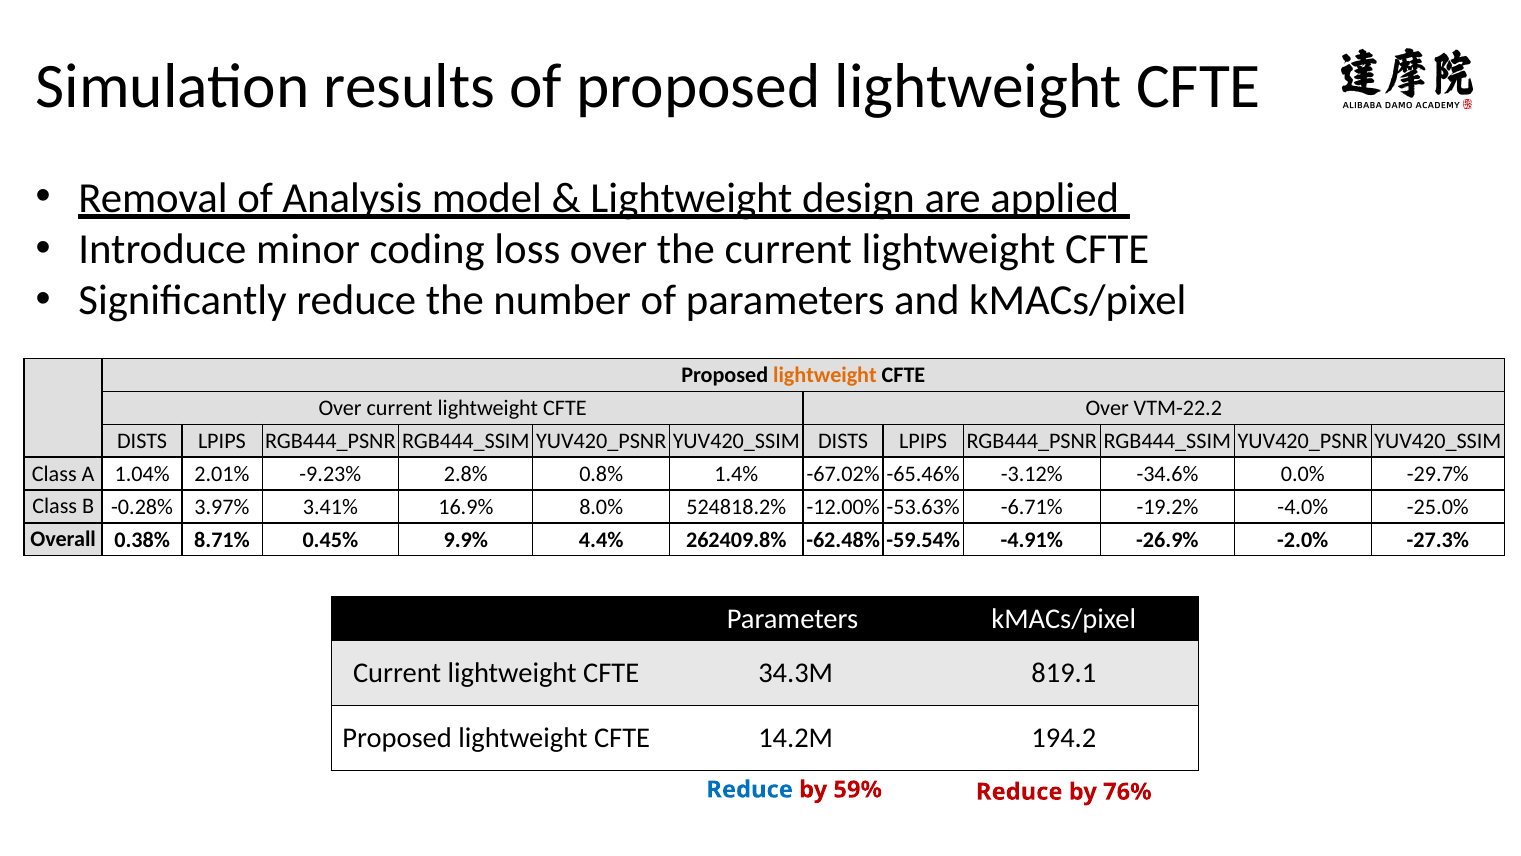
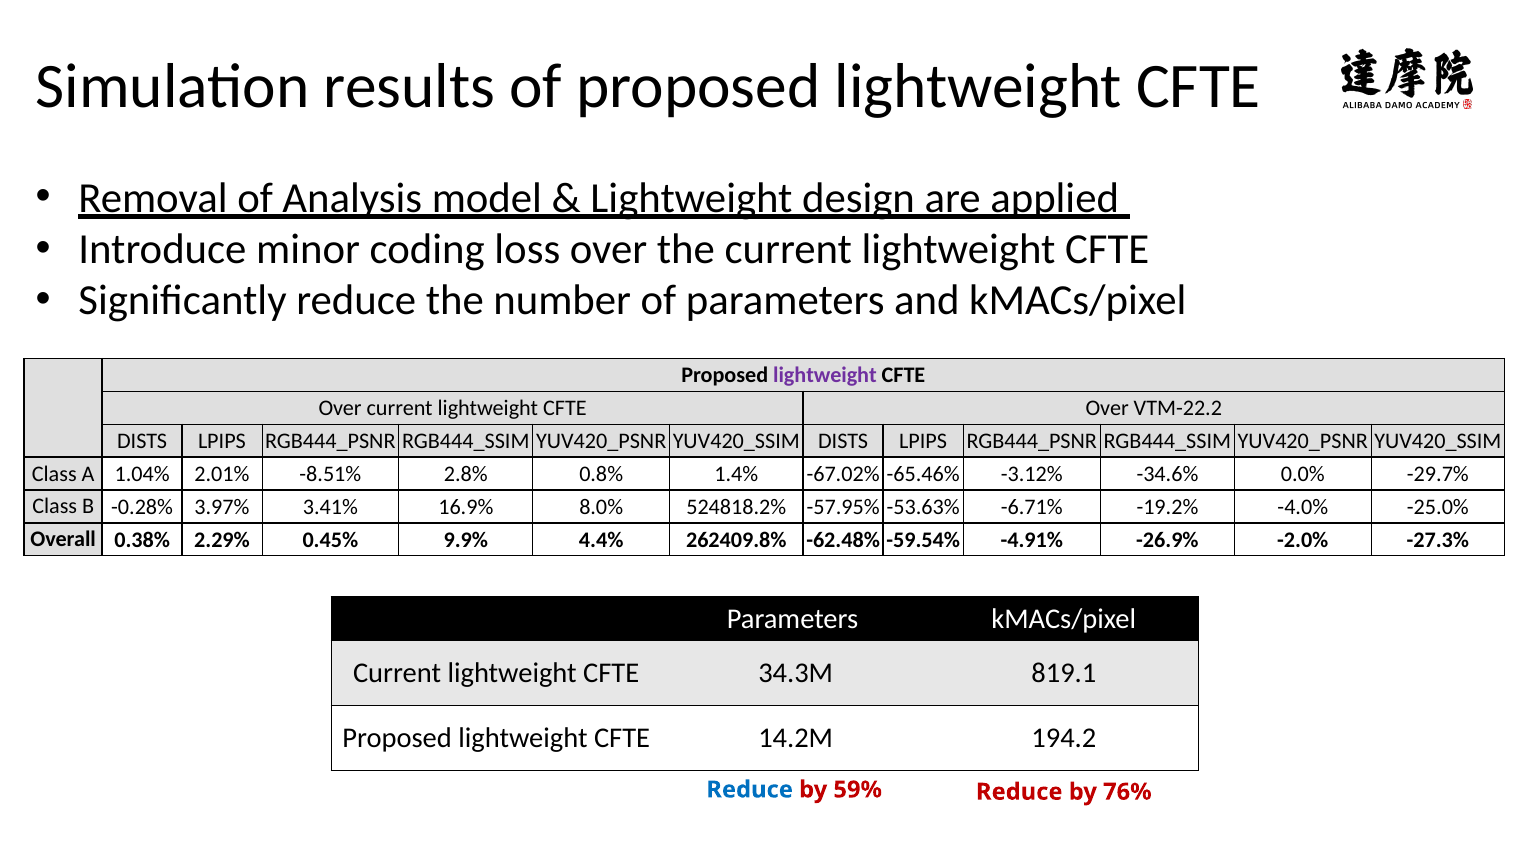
lightweight at (825, 375) colour: orange -> purple
-9.23%: -9.23% -> -8.51%
-12.00%: -12.00% -> -57.95%
8.71%: 8.71% -> 2.29%
